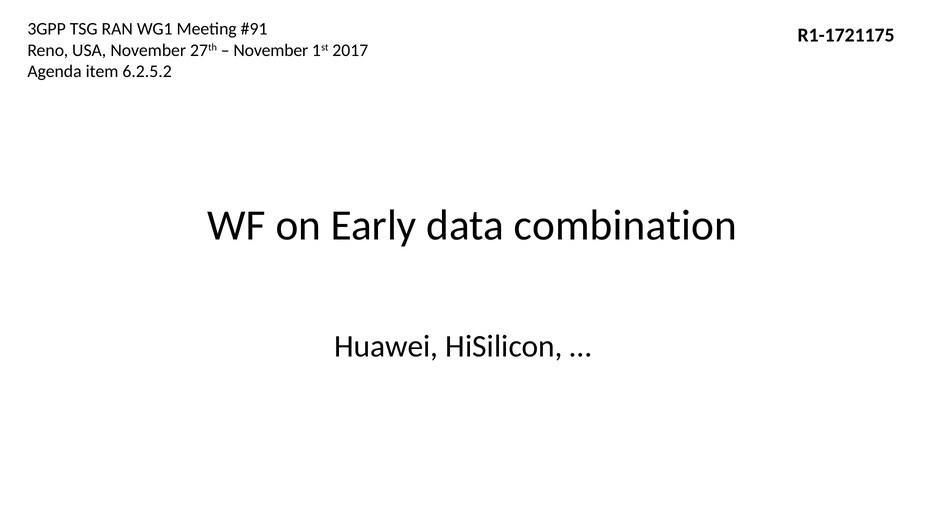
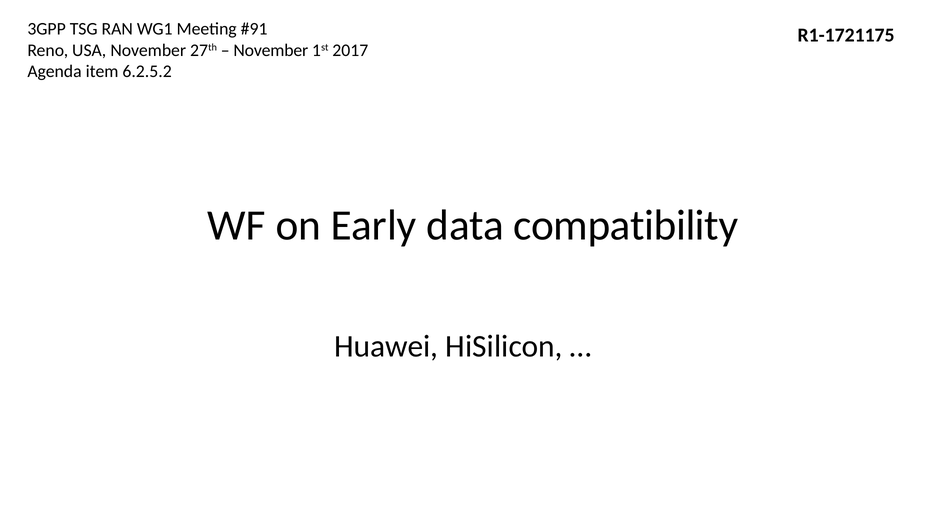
combination: combination -> compatibility
